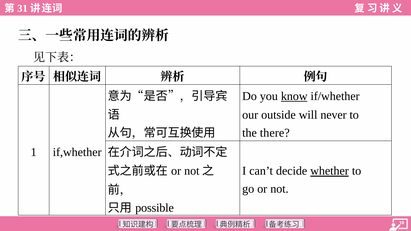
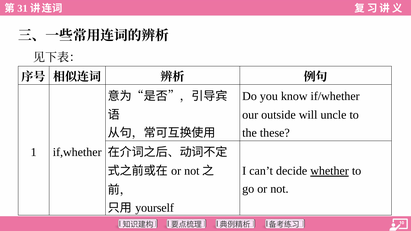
know underline: present -> none
never: never -> uncle
there: there -> these
possible: possible -> yourself
